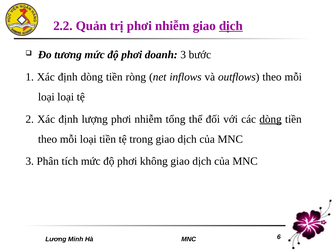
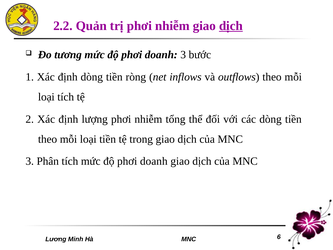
loại loại: loại -> tích
dòng at (271, 119) underline: present -> none
không at (154, 161): không -> doanh
